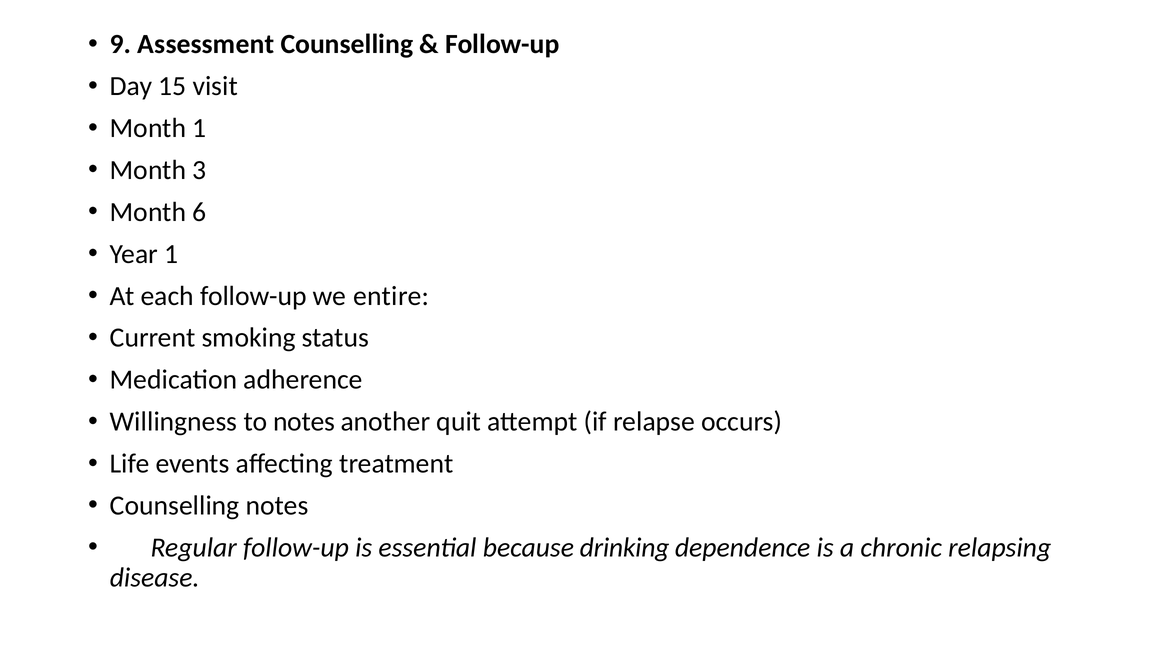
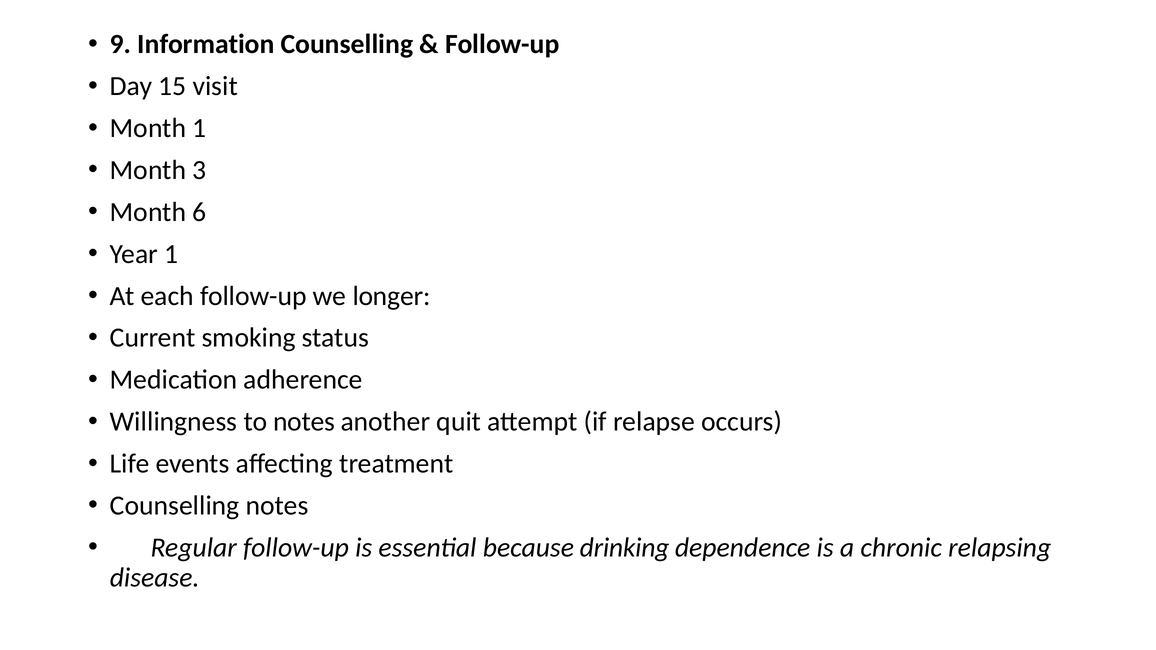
Assessment: Assessment -> Information
entire: entire -> longer
